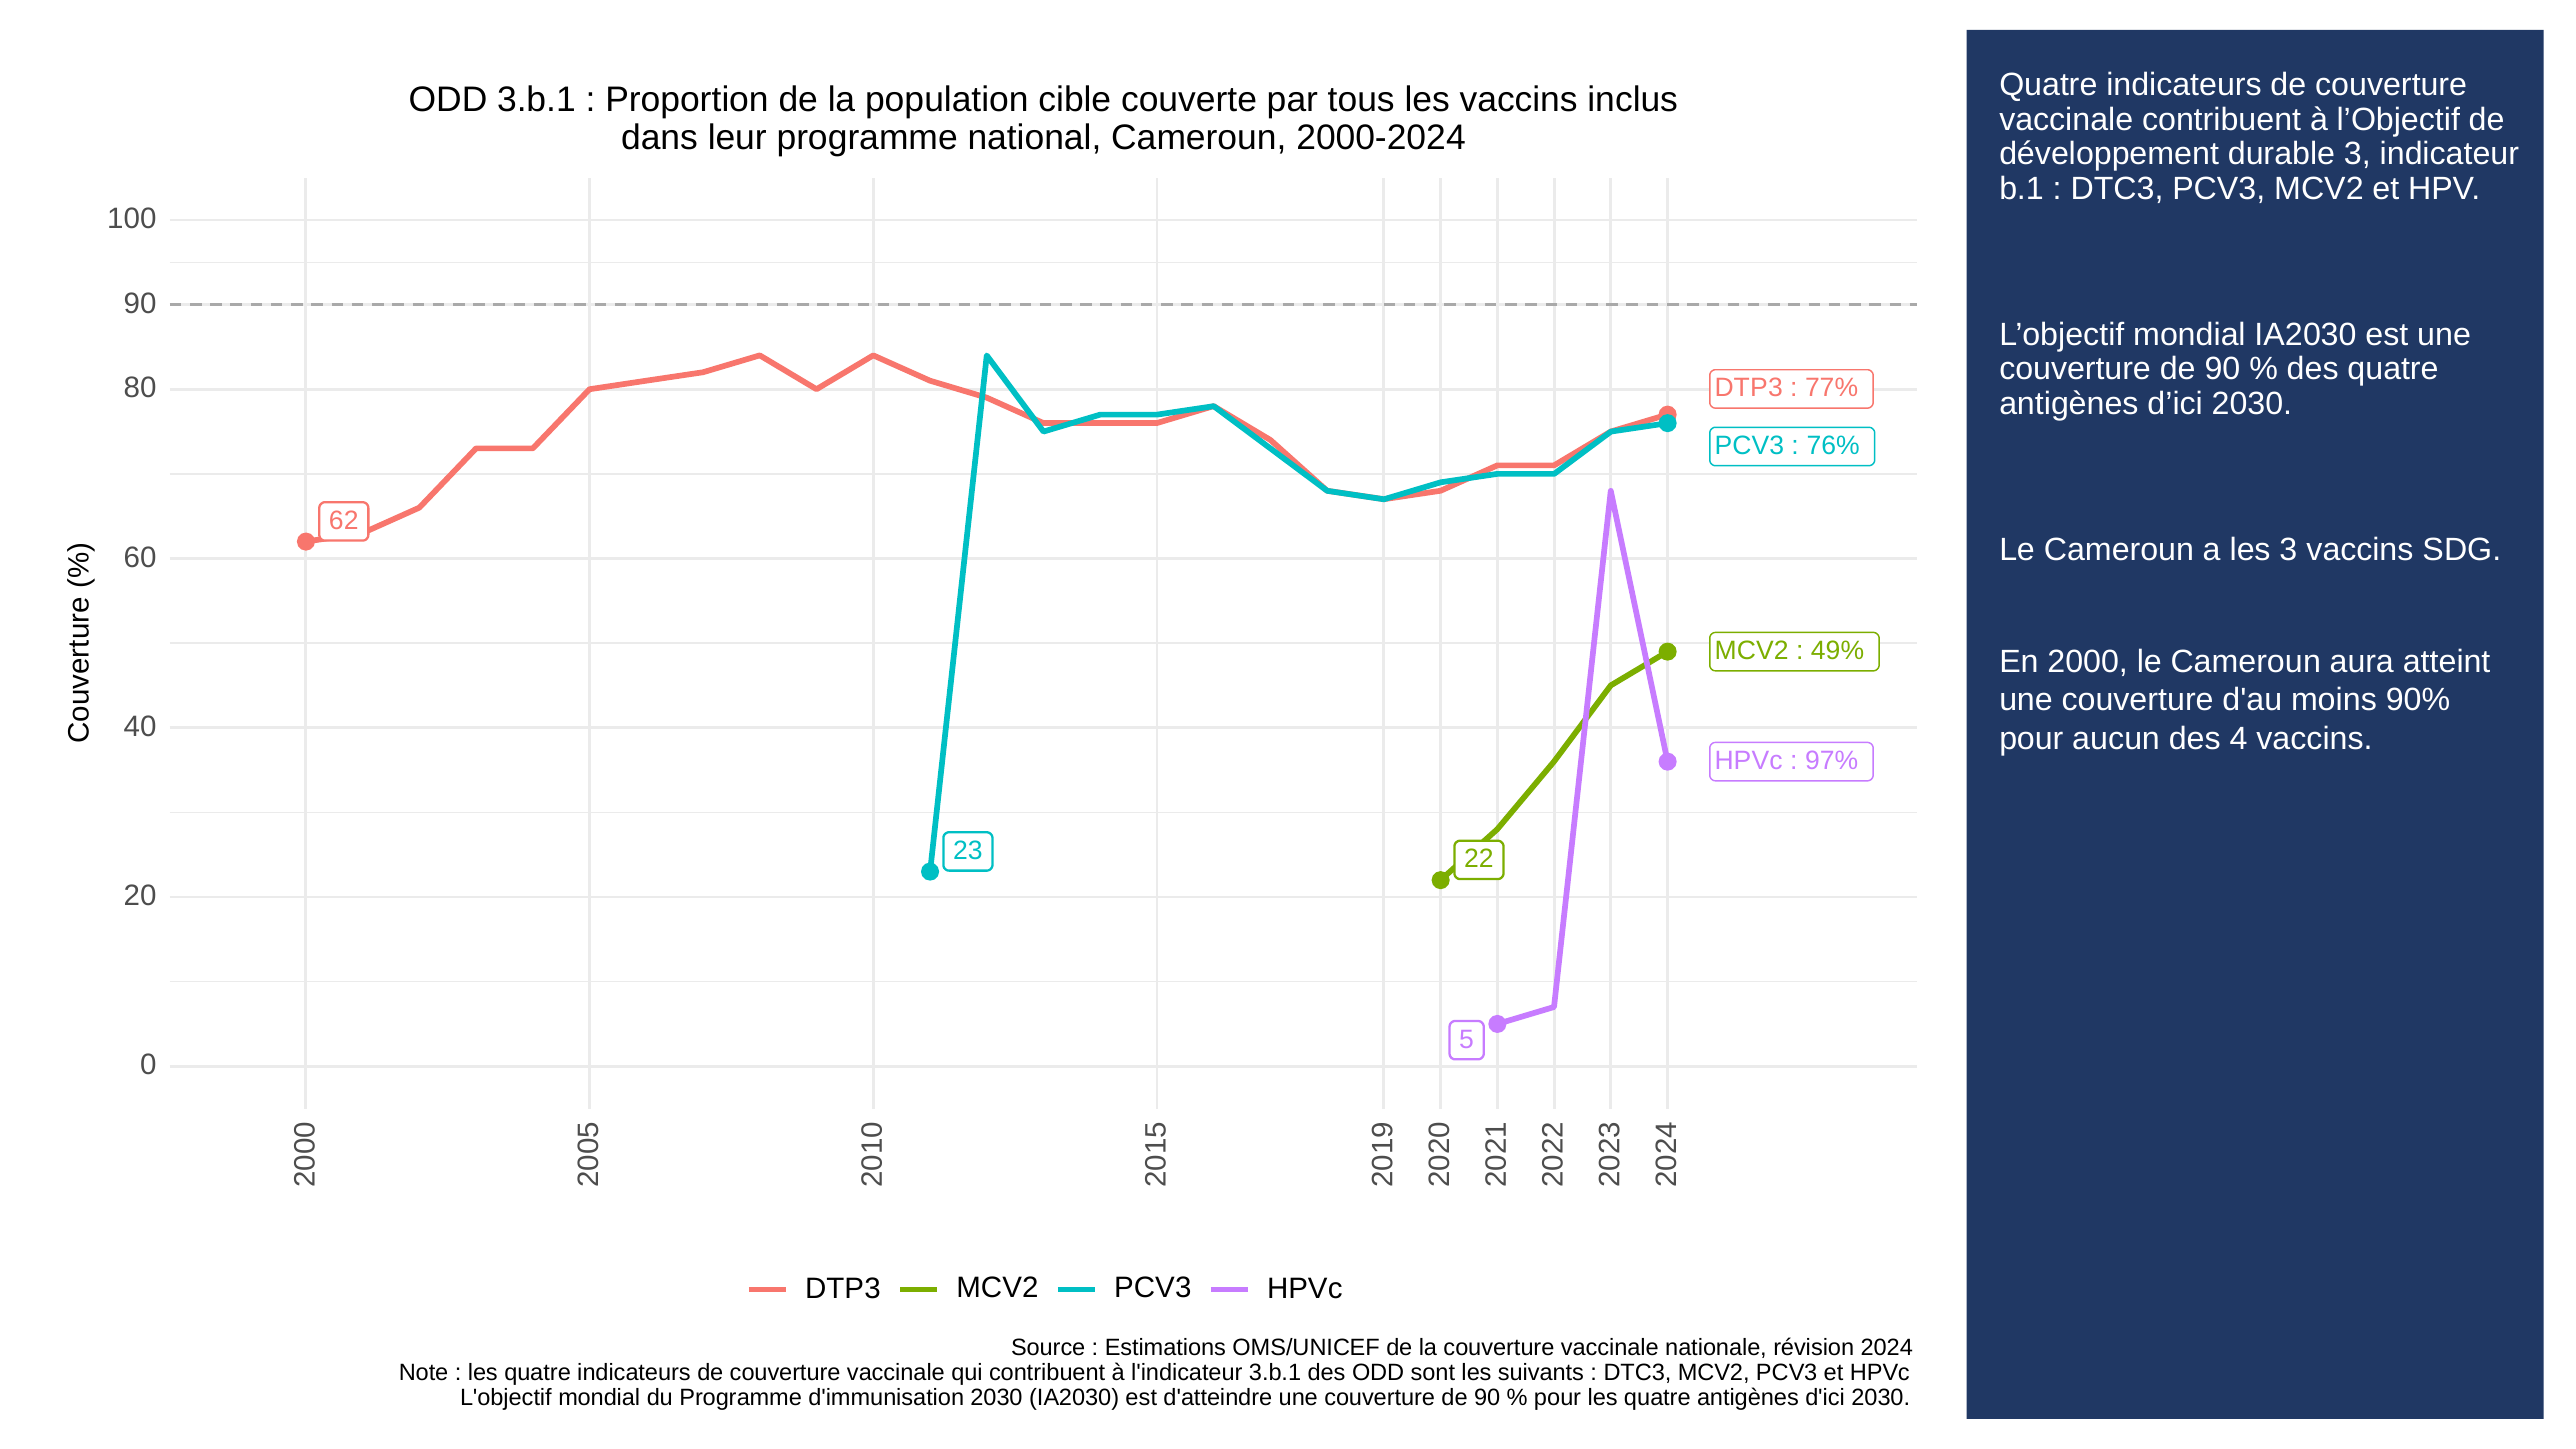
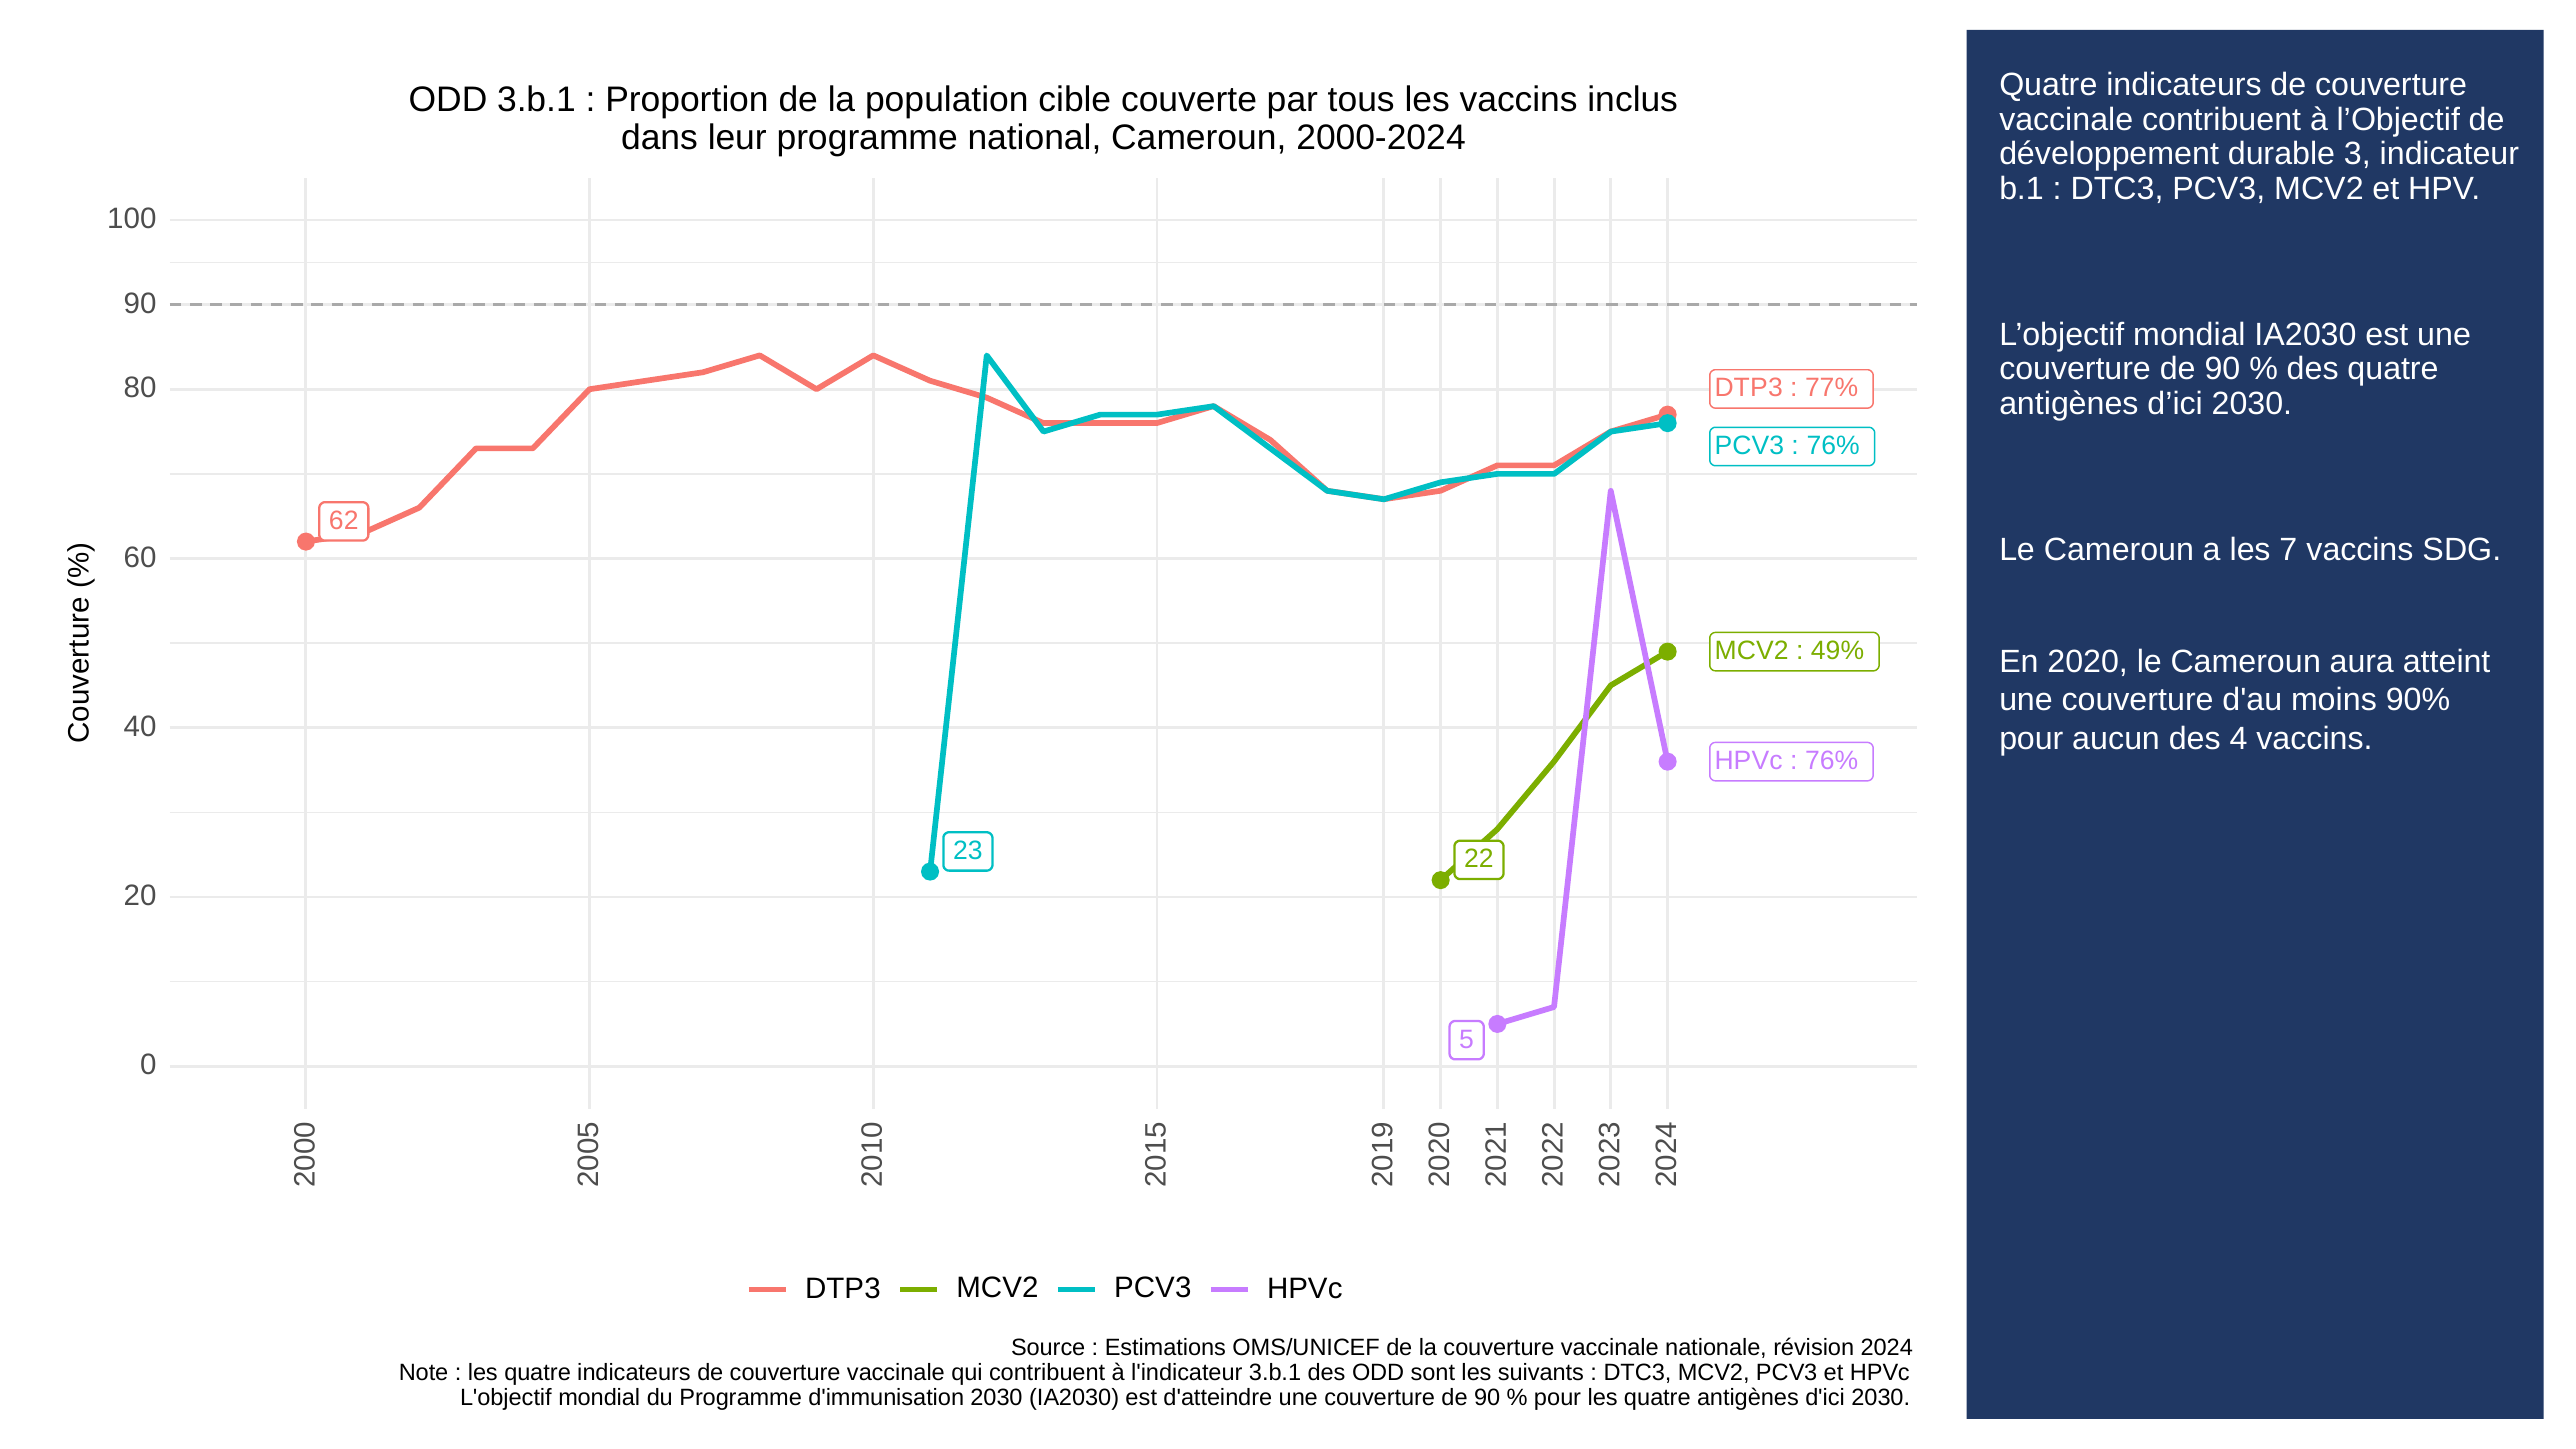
les 3: 3 -> 7
2000: 2000 -> 2020
97% at (1832, 760): 97% -> 76%
